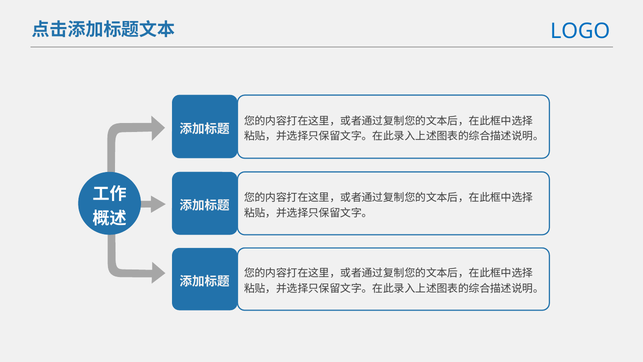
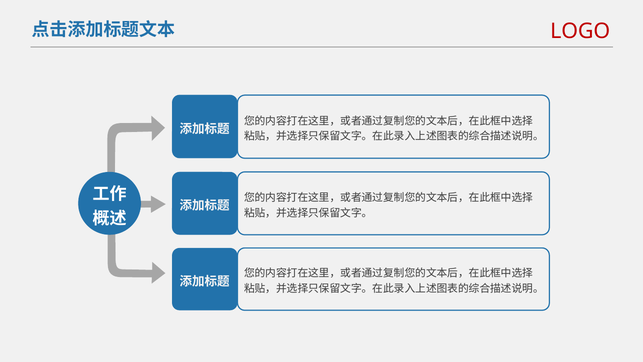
LOGO colour: blue -> red
